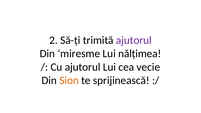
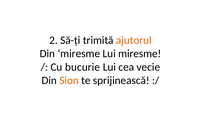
ajutorul at (134, 40) colour: purple -> orange
Lui nălțimea: nălțimea -> miresme
Cu ajutorul: ajutorul -> bucurie
